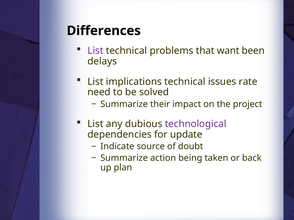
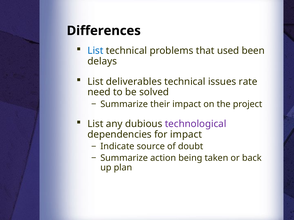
List at (95, 51) colour: purple -> blue
want: want -> used
implications: implications -> deliverables
for update: update -> impact
